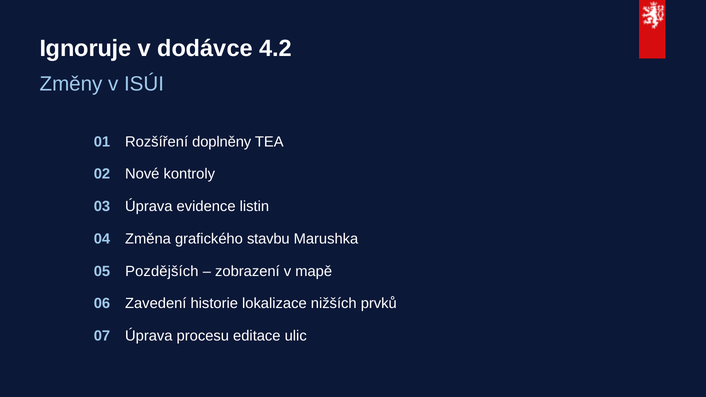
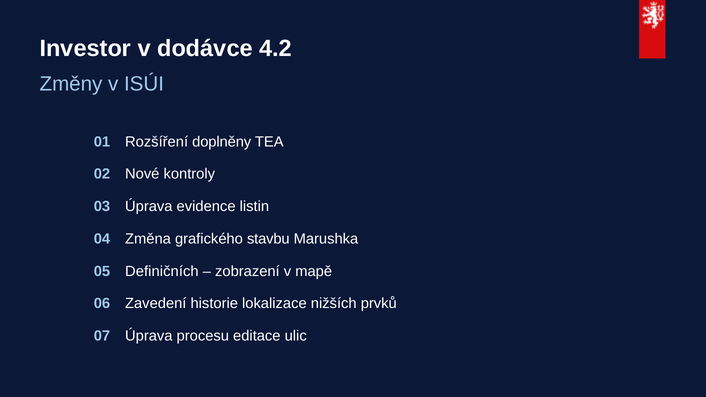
Ignoruje: Ignoruje -> Investor
Pozdějších: Pozdějších -> Definičních
